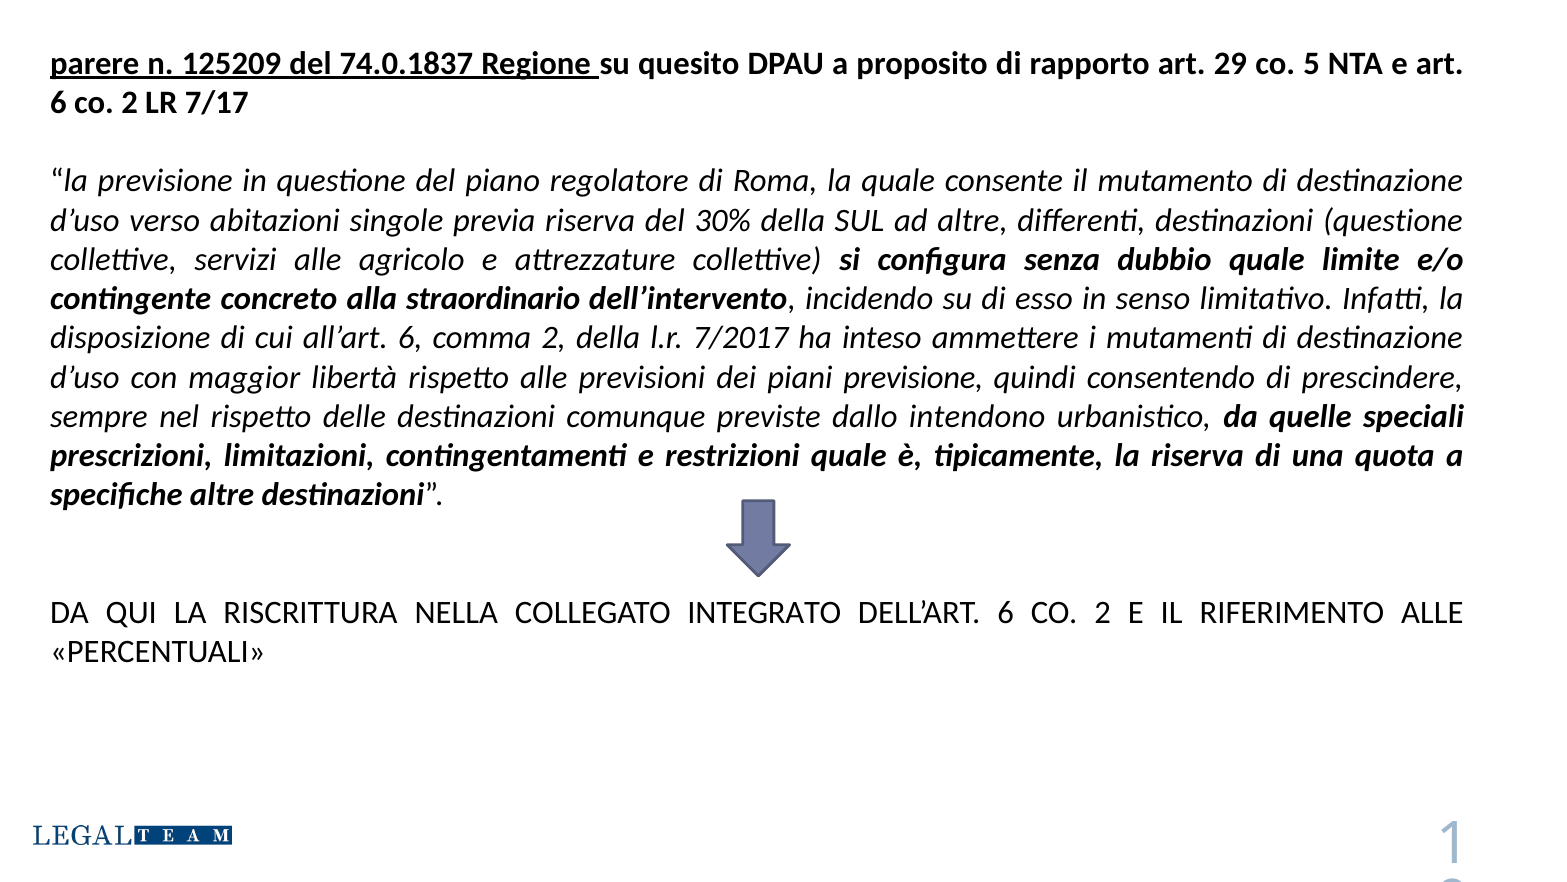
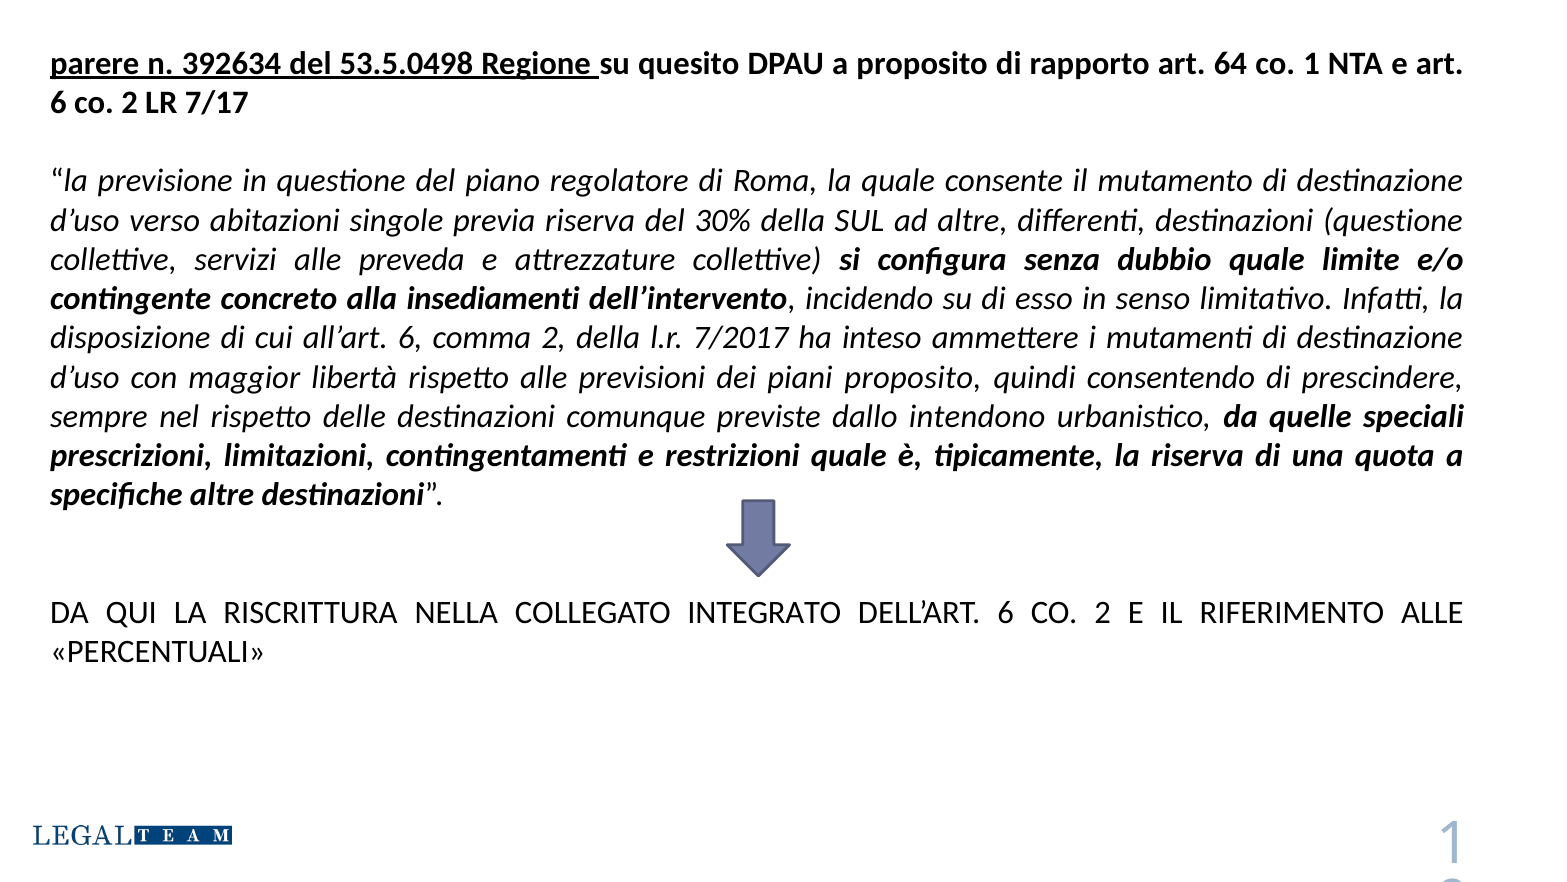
125209: 125209 -> 392634
74.0.1837: 74.0.1837 -> 53.5.0498
29: 29 -> 64
co 5: 5 -> 1
agricolo: agricolo -> preveda
straordinario: straordinario -> insediamenti
piani previsione: previsione -> proposito
